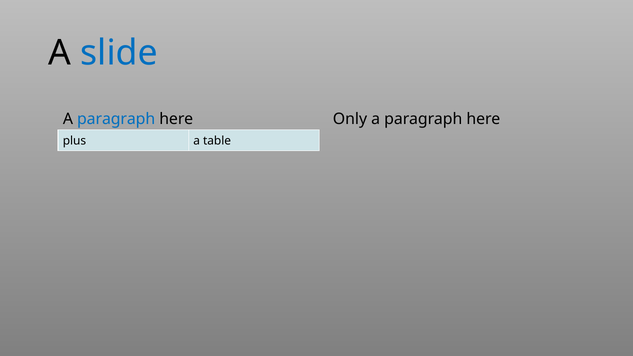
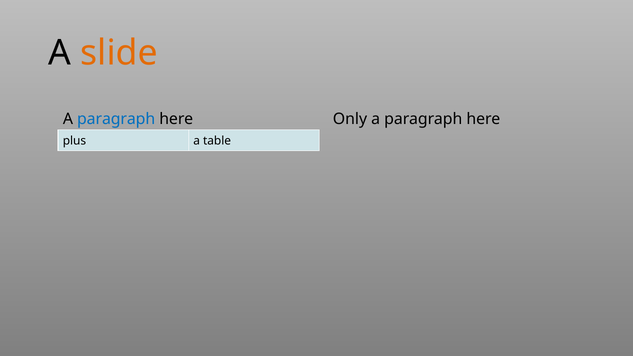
slide colour: blue -> orange
